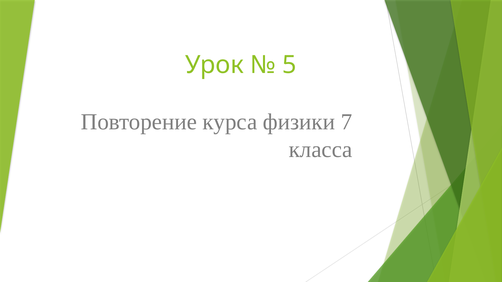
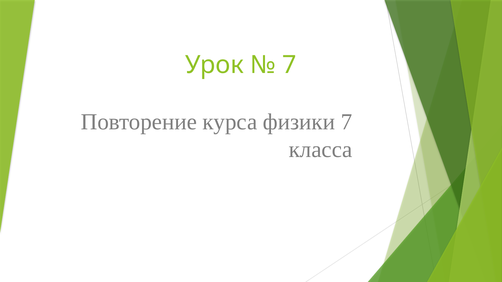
5 at (289, 65): 5 -> 7
